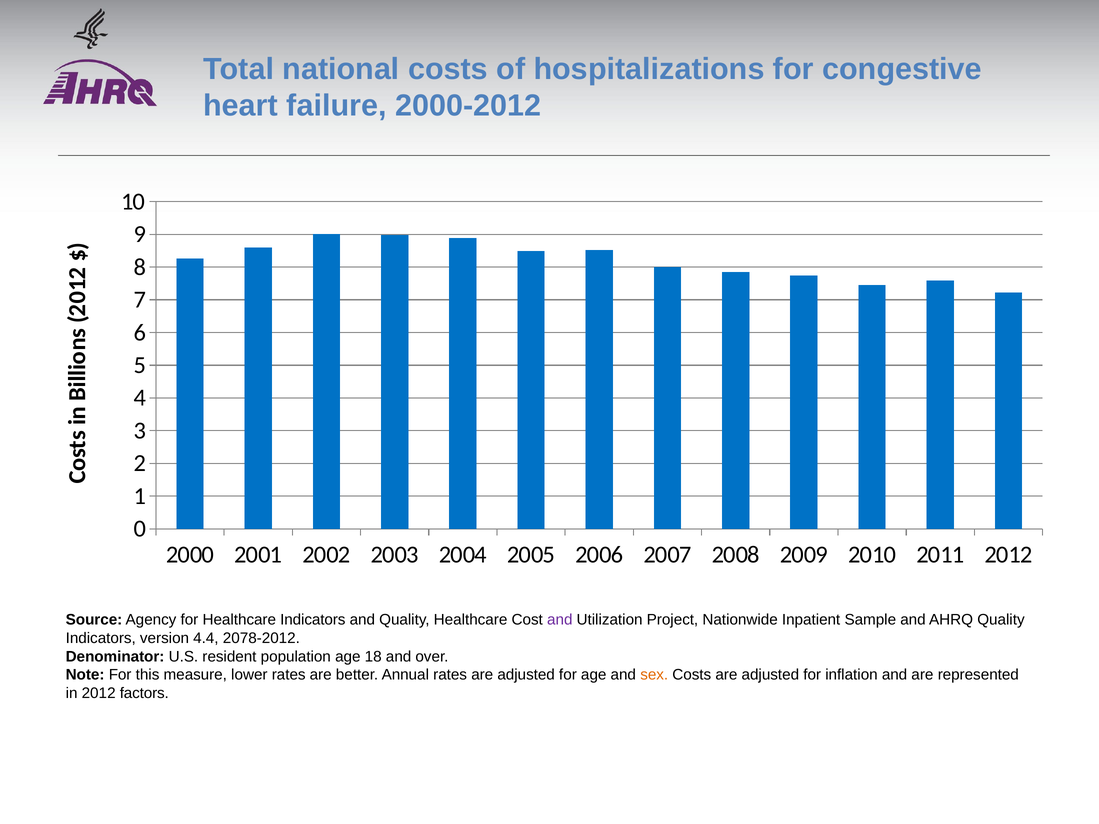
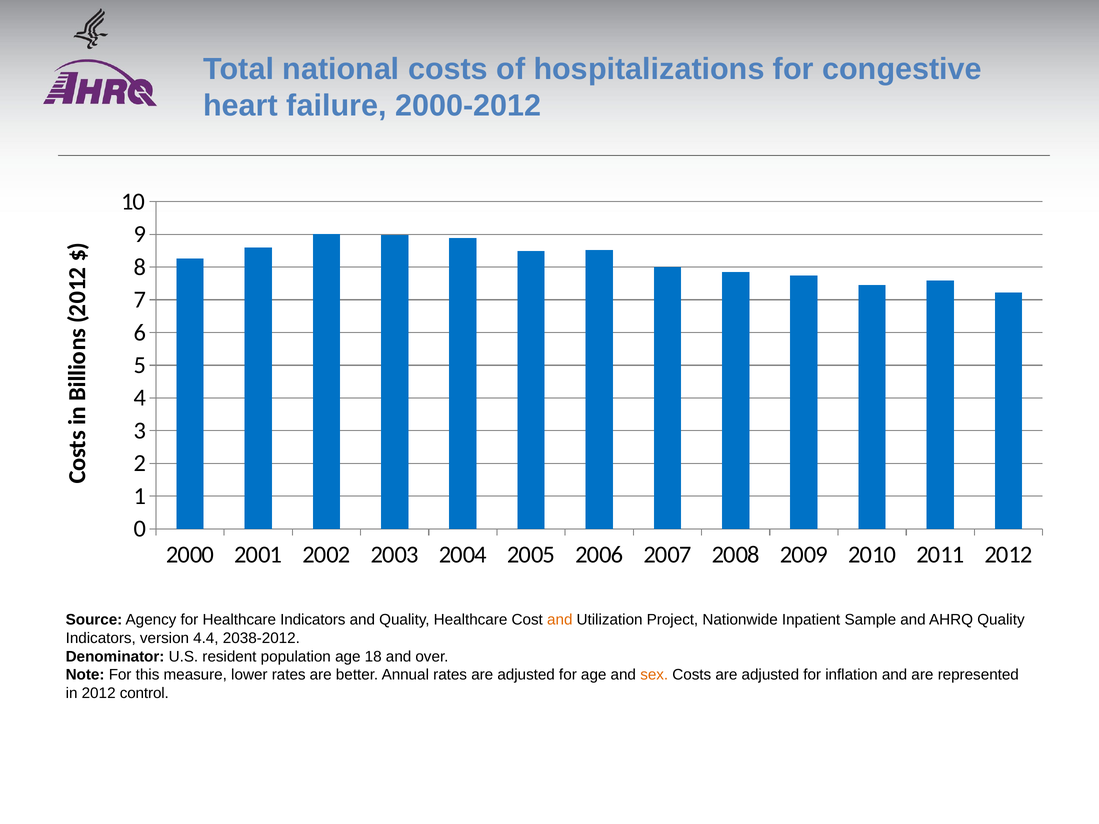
and at (560, 620) colour: purple -> orange
2078-2012: 2078-2012 -> 2038-2012
factors: factors -> control
